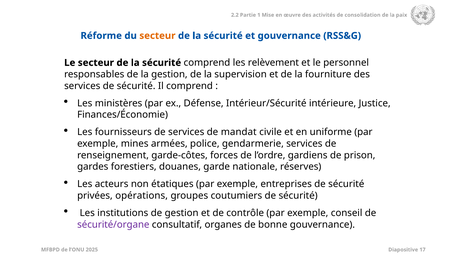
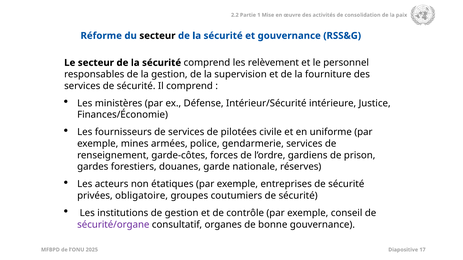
secteur at (157, 36) colour: orange -> black
mandat: mandat -> pilotées
opérations: opérations -> obligatoire
